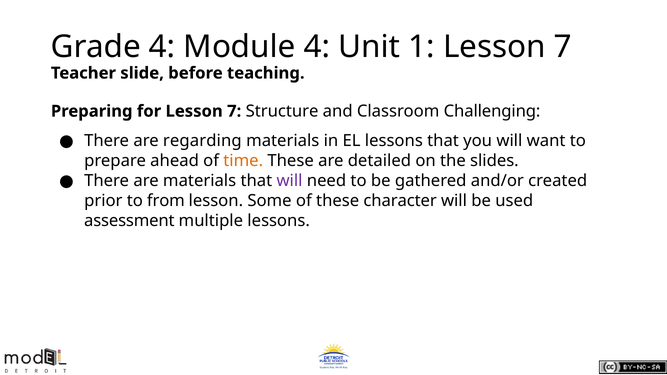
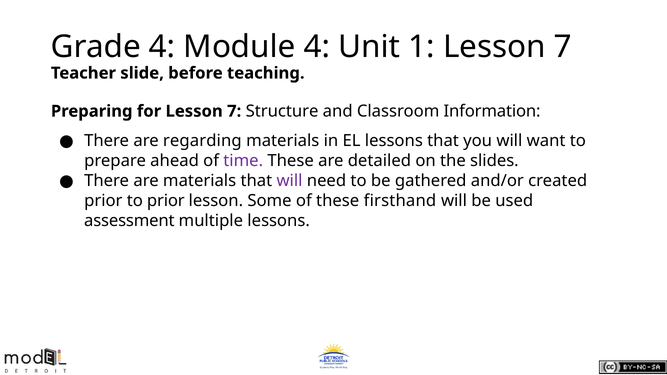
Challenging: Challenging -> Information
time colour: orange -> purple
to from: from -> prior
character: character -> firsthand
